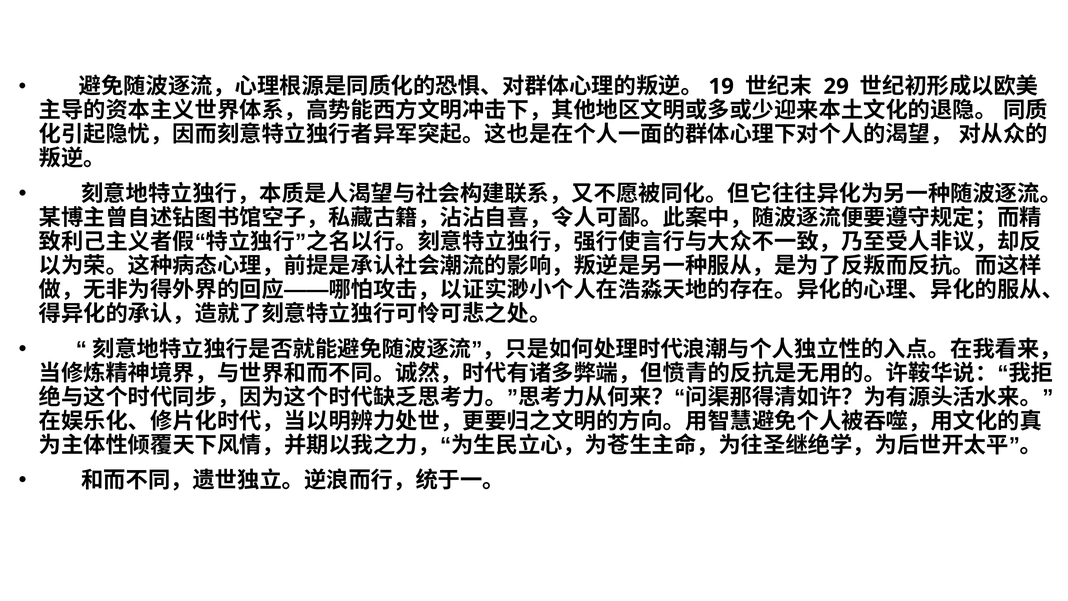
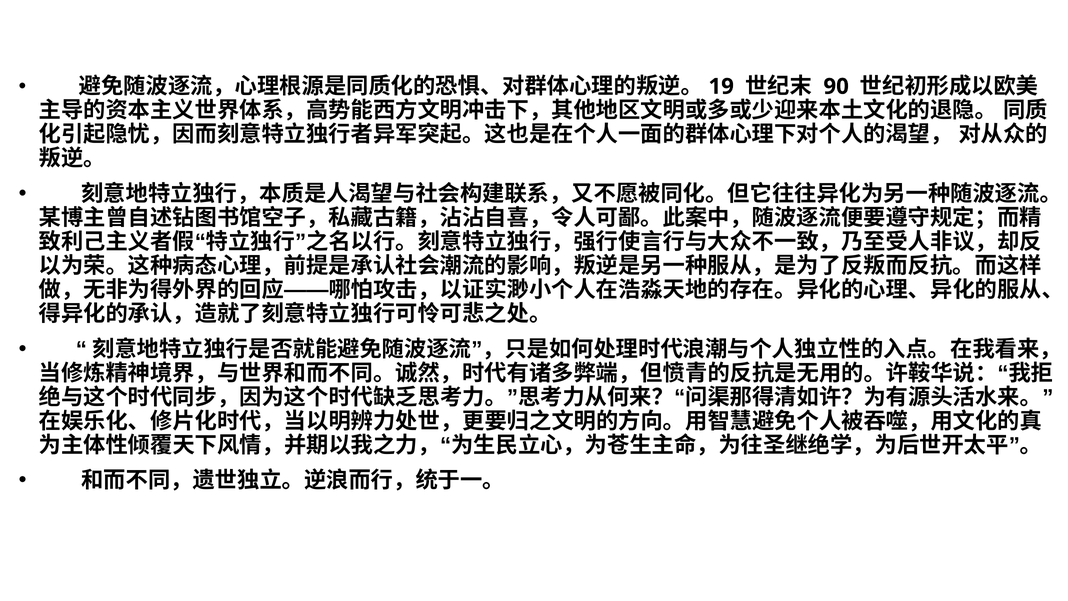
29: 29 -> 90
